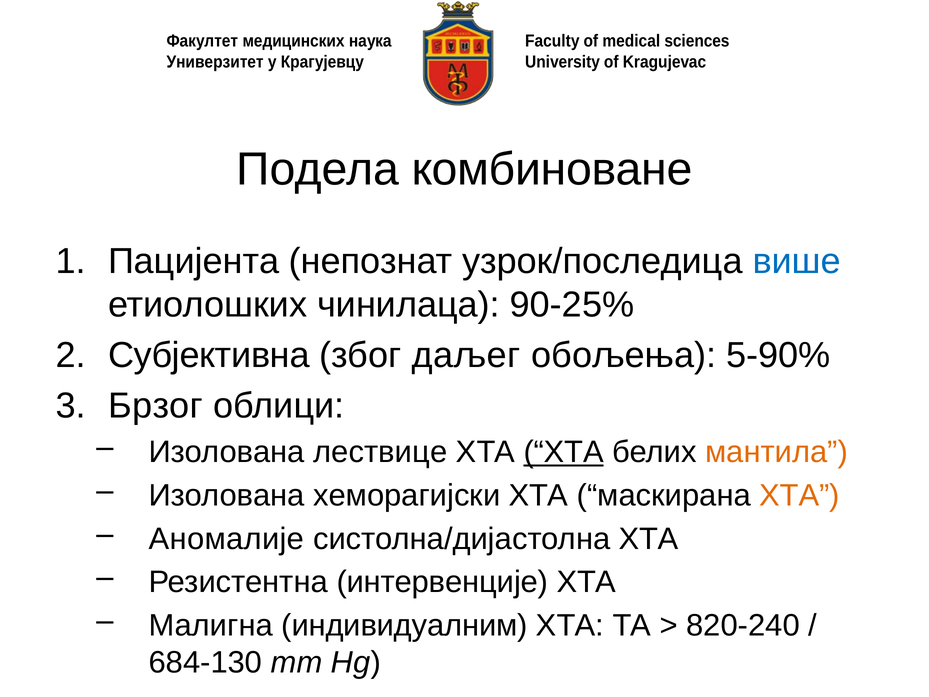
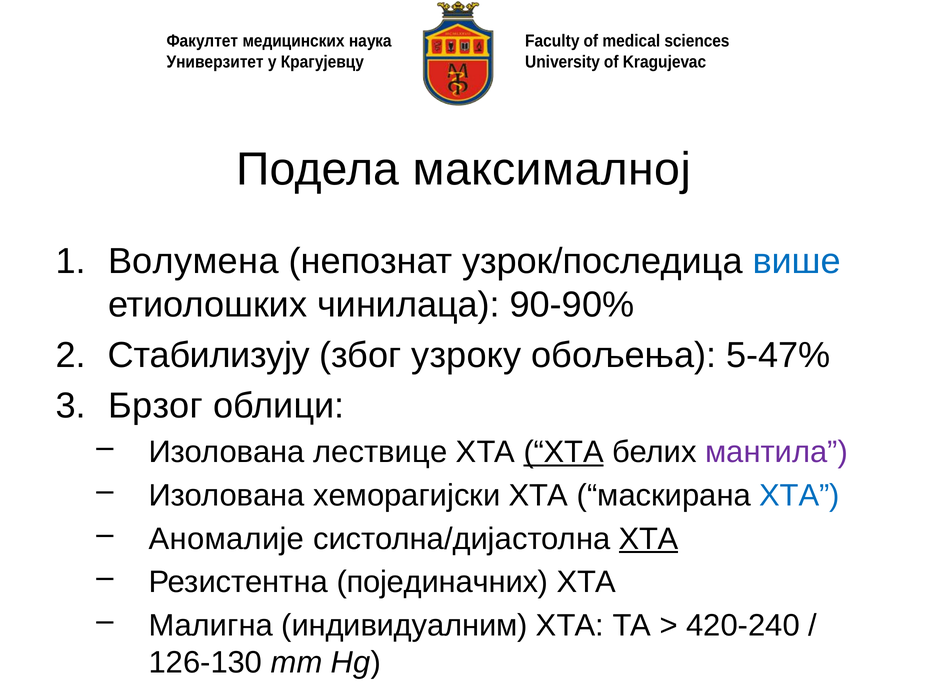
комбиноване: комбиноване -> максималној
Пацијента: Пацијента -> Волумена
90-25%: 90-25% -> 90-90%
Субјективна: Субјективна -> Стабилизују
даљег: даљег -> узроку
5-90%: 5-90% -> 5-47%
мантила colour: orange -> purple
ХТА at (799, 495) colour: orange -> blue
ХТА at (649, 539) underline: none -> present
интервенције: интервенције -> појединачних
820-240: 820-240 -> 420-240
684-130: 684-130 -> 126-130
